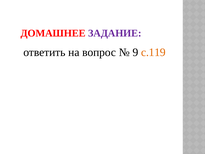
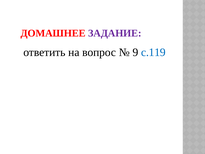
с.119 colour: orange -> blue
